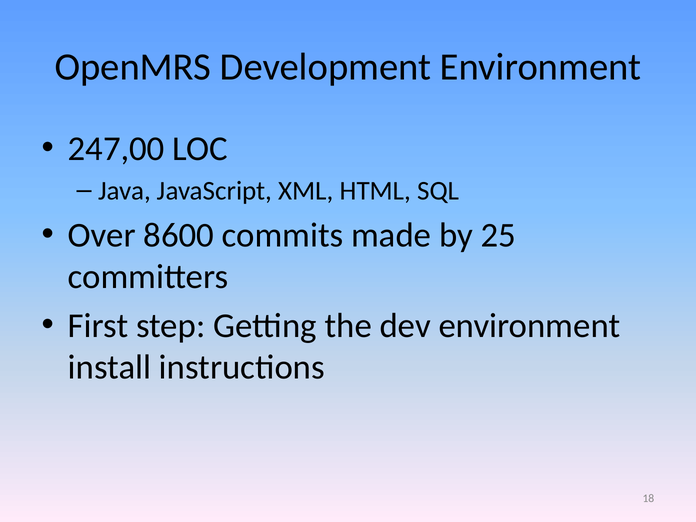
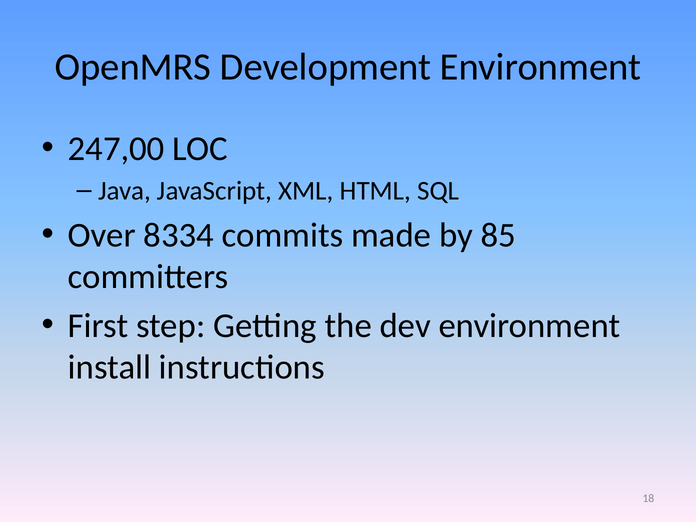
8600: 8600 -> 8334
25: 25 -> 85
